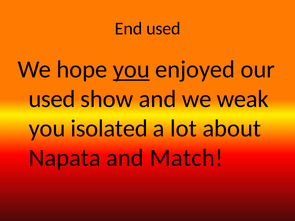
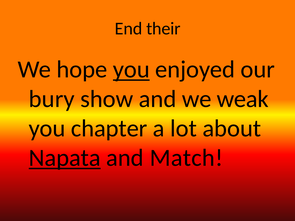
End used: used -> their
used at (52, 99): used -> bury
isolated: isolated -> chapter
Napata underline: none -> present
